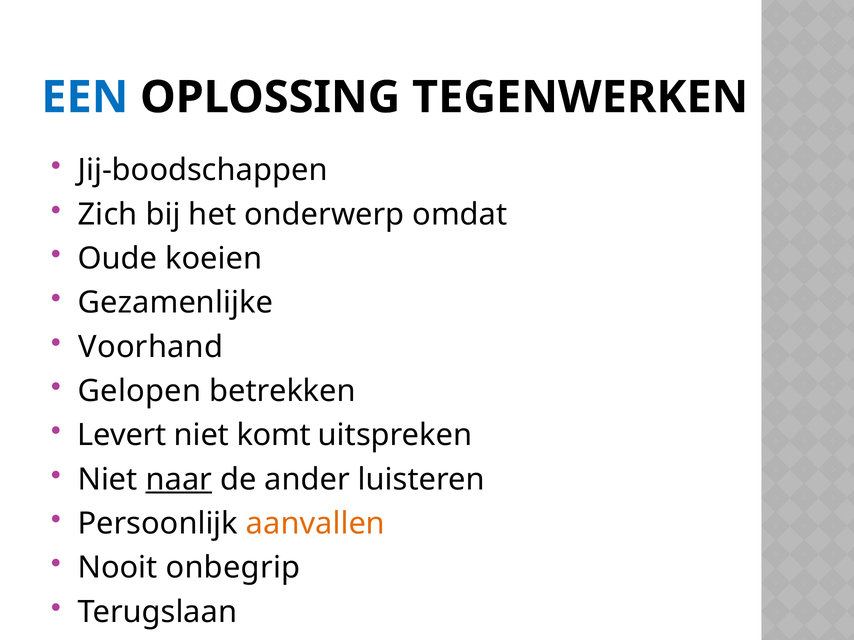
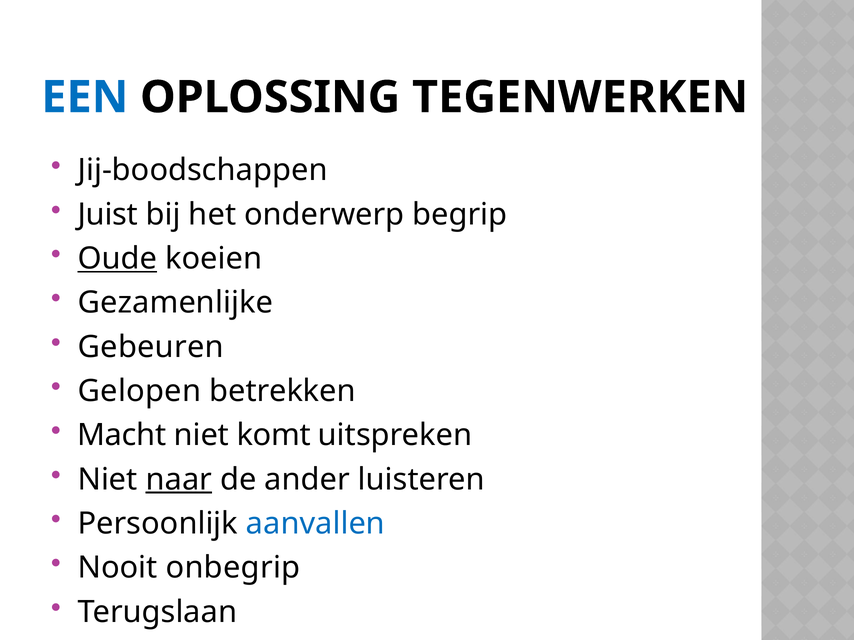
Zich: Zich -> Juist
omdat: omdat -> begrip
Oude underline: none -> present
Voorhand: Voorhand -> Gebeuren
Levert: Levert -> Macht
aanvallen colour: orange -> blue
